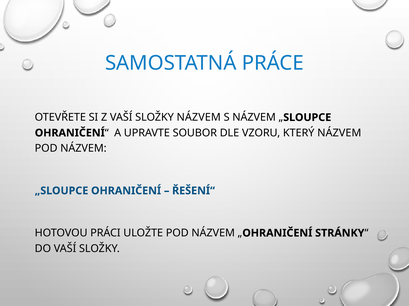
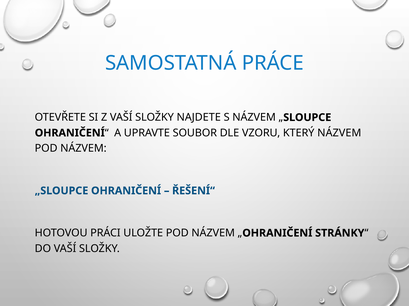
SLOŽKY NÁZVEM: NÁZVEM -> NAJDETE
